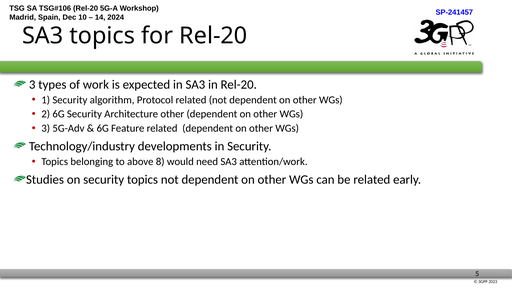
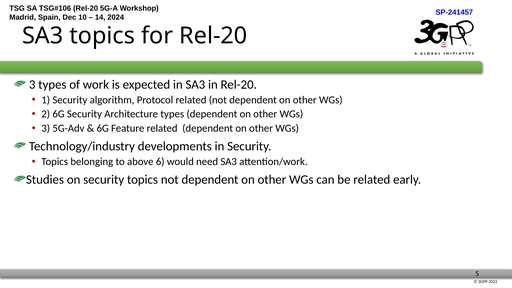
Architecture other: other -> types
8: 8 -> 6
